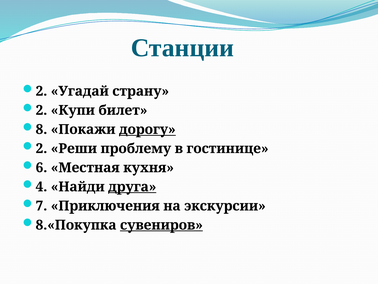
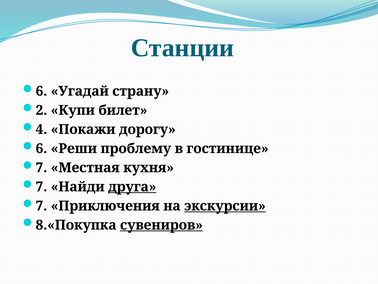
2 at (41, 91): 2 -> 6
8: 8 -> 4
дорогу underline: present -> none
2 at (41, 148): 2 -> 6
6 at (41, 167): 6 -> 7
4 at (41, 186): 4 -> 7
экскурсии underline: none -> present
